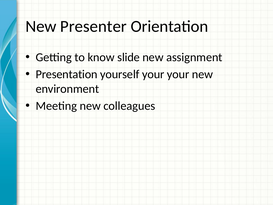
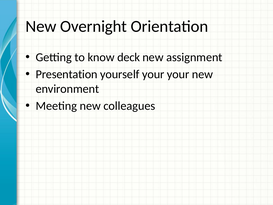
Presenter: Presenter -> Overnight
slide: slide -> deck
